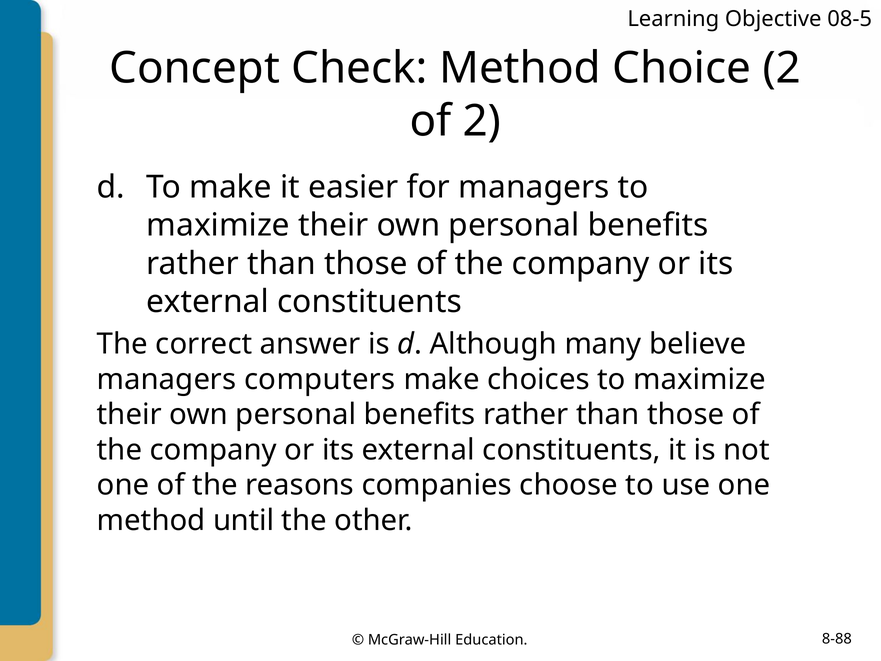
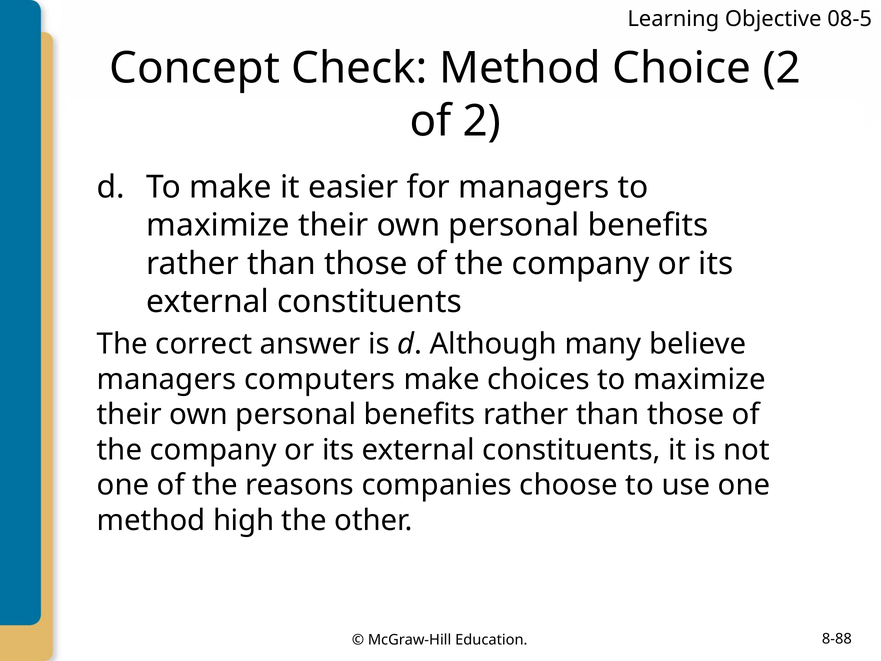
until: until -> high
